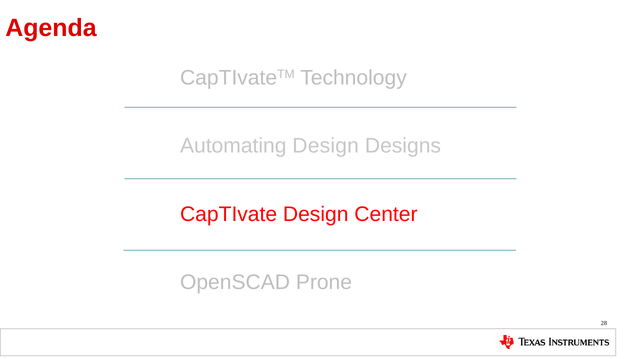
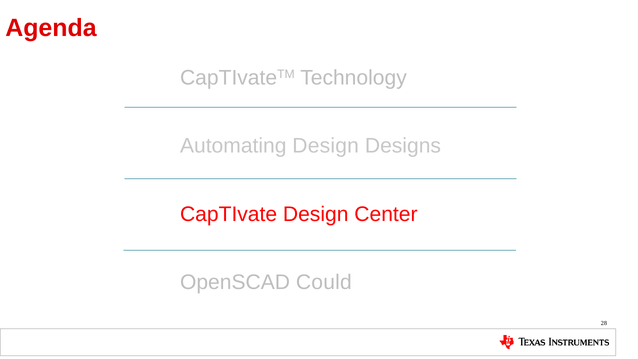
Prone: Prone -> Could
